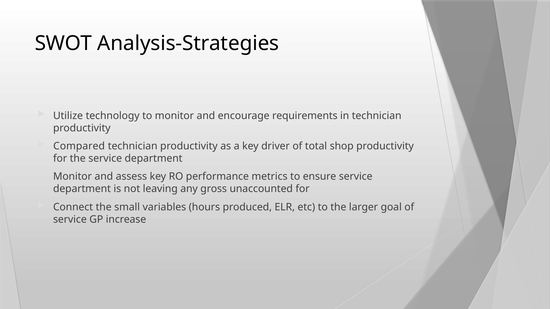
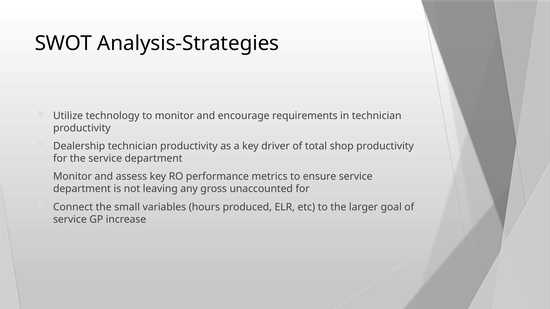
Compared: Compared -> Dealership
